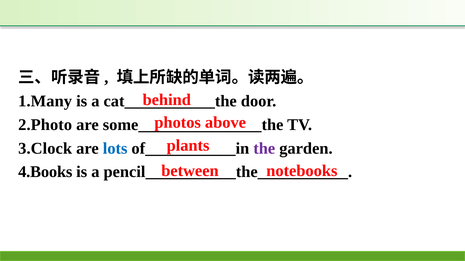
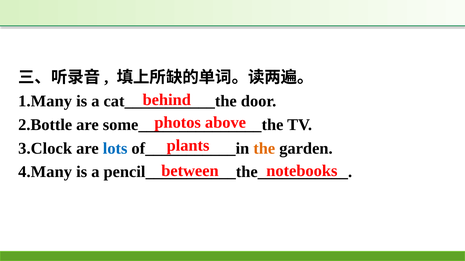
2.Photo: 2.Photo -> 2.Bottle
the colour: purple -> orange
4.Books: 4.Books -> 4.Many
